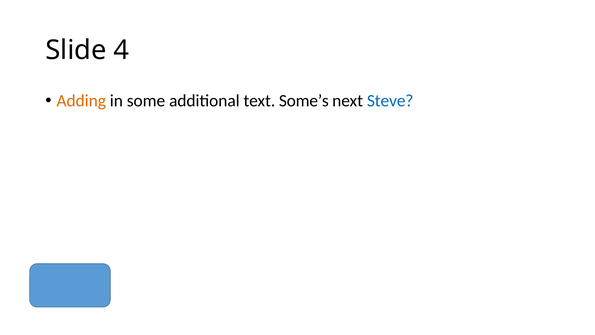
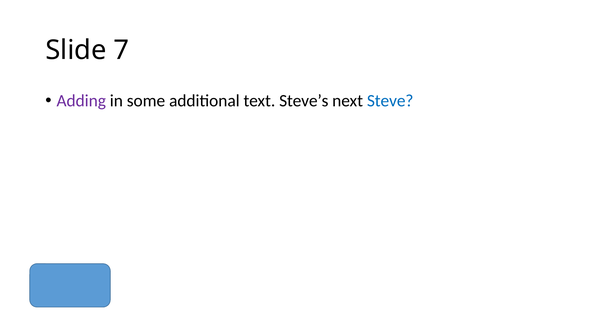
4: 4 -> 7
Adding colour: orange -> purple
Some’s: Some’s -> Steve’s
